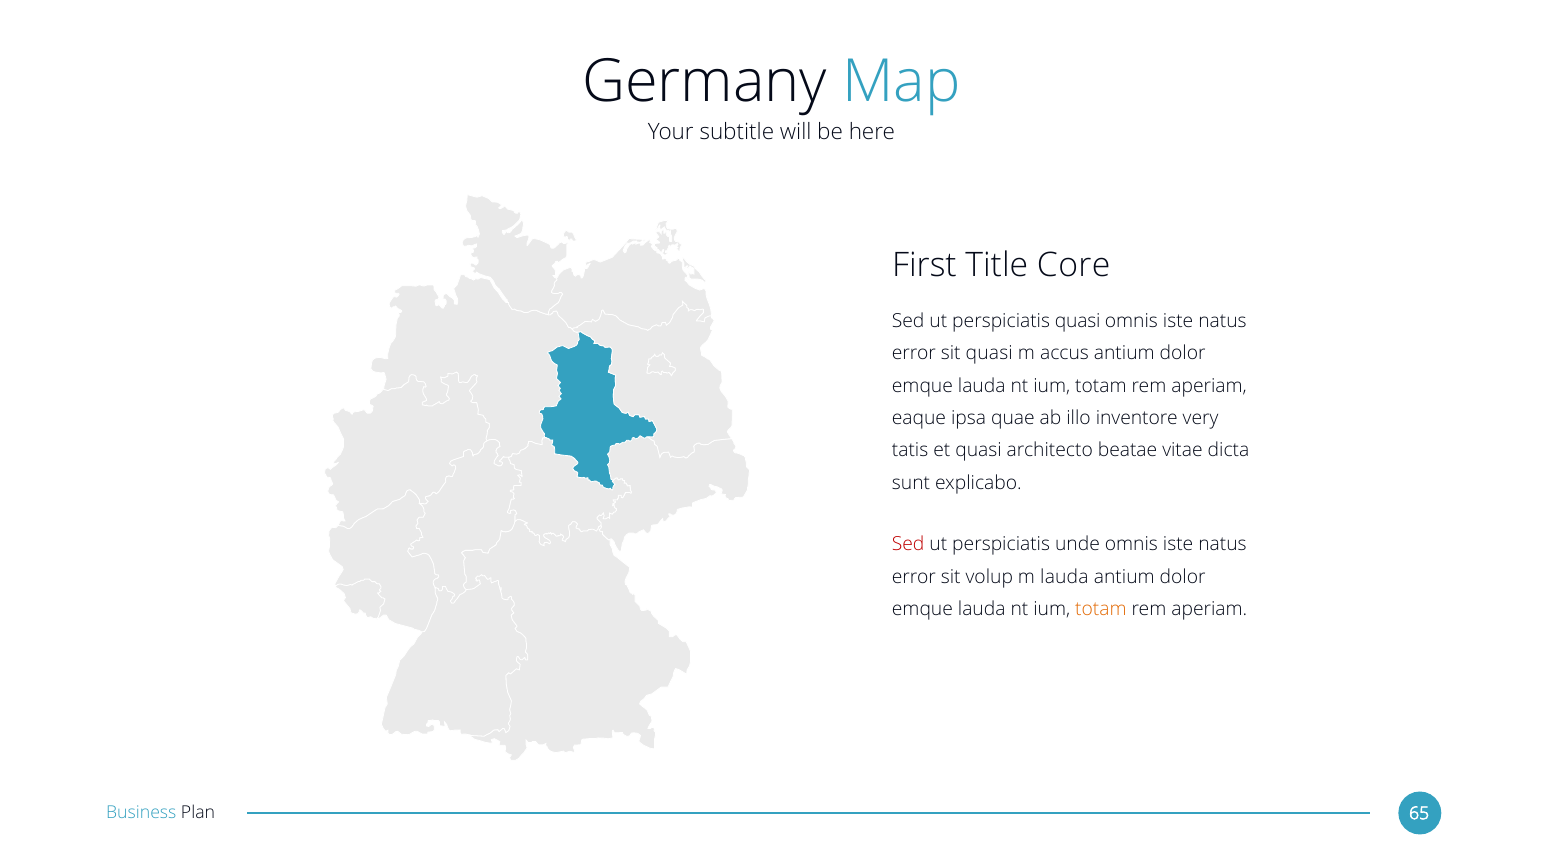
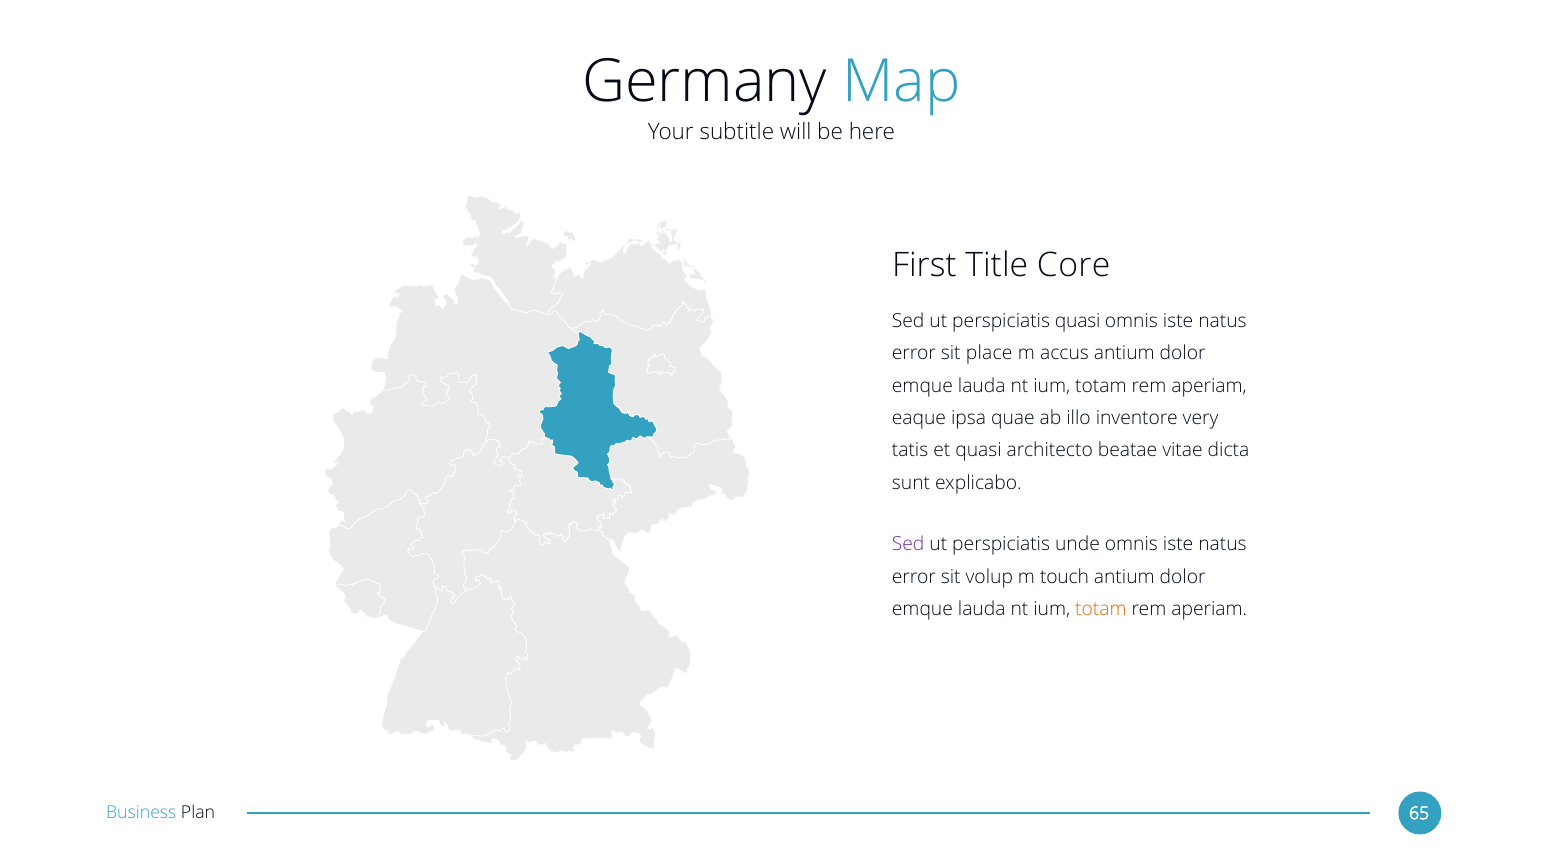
sit quasi: quasi -> place
Sed at (908, 544) colour: red -> purple
m lauda: lauda -> touch
